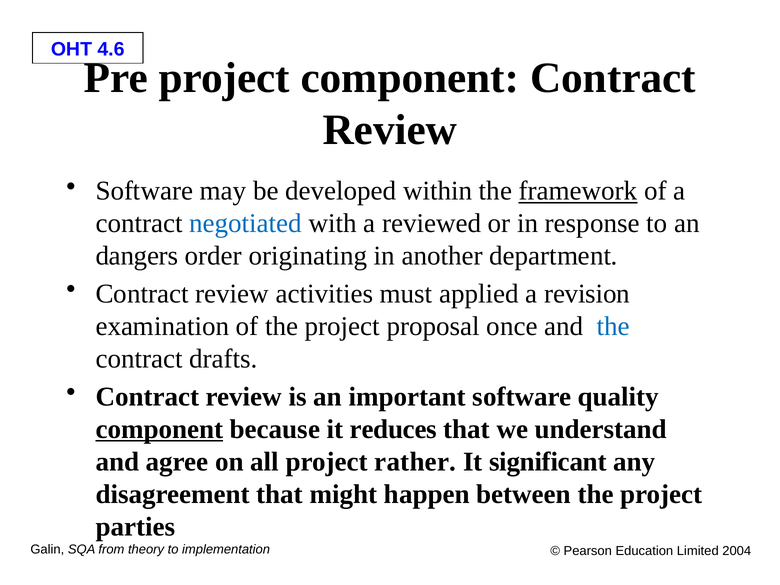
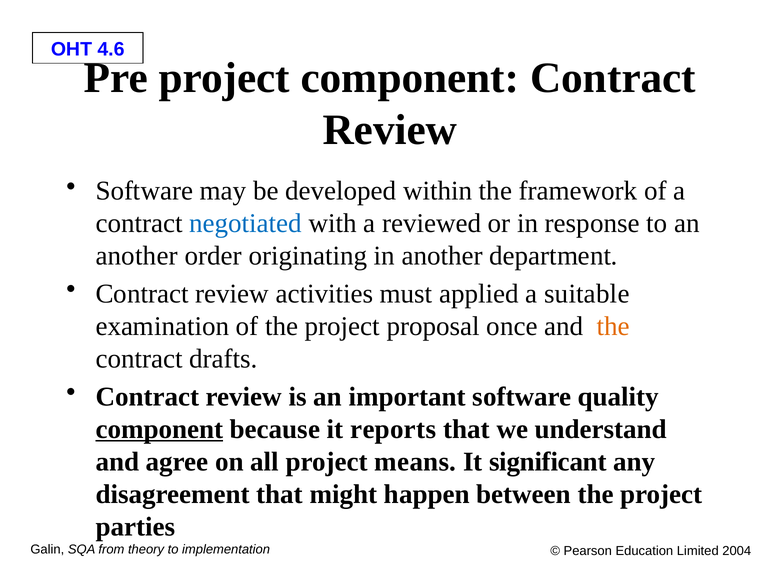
framework underline: present -> none
dangers at (137, 256): dangers -> another
revision: revision -> suitable
the at (613, 326) colour: blue -> orange
reduces: reduces -> reports
rather: rather -> means
